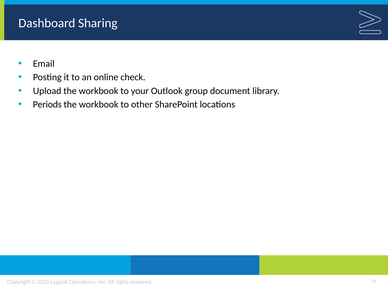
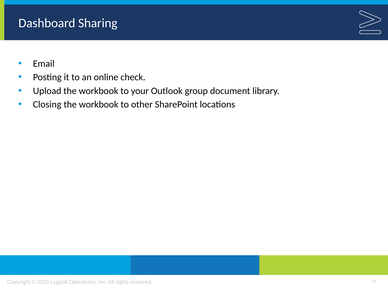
Periods: Periods -> Closing
